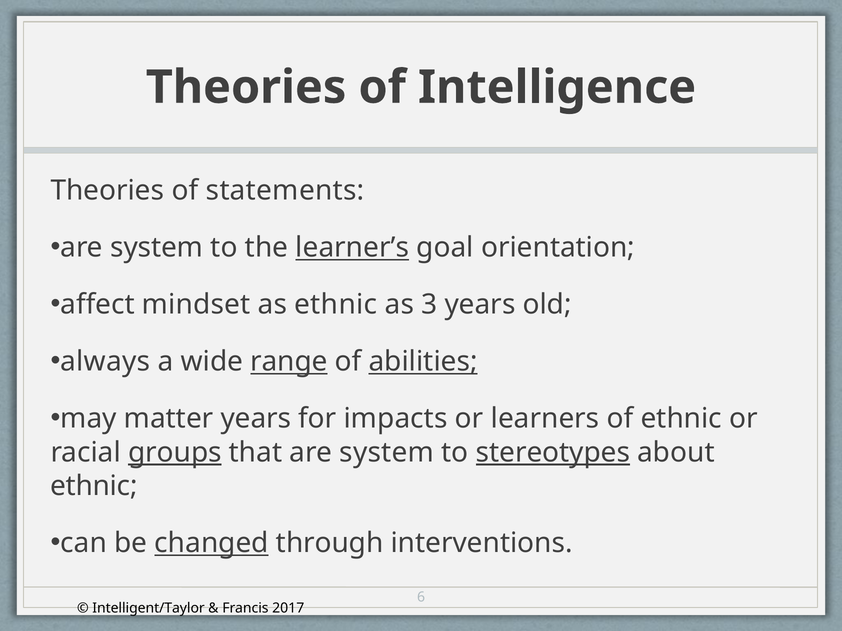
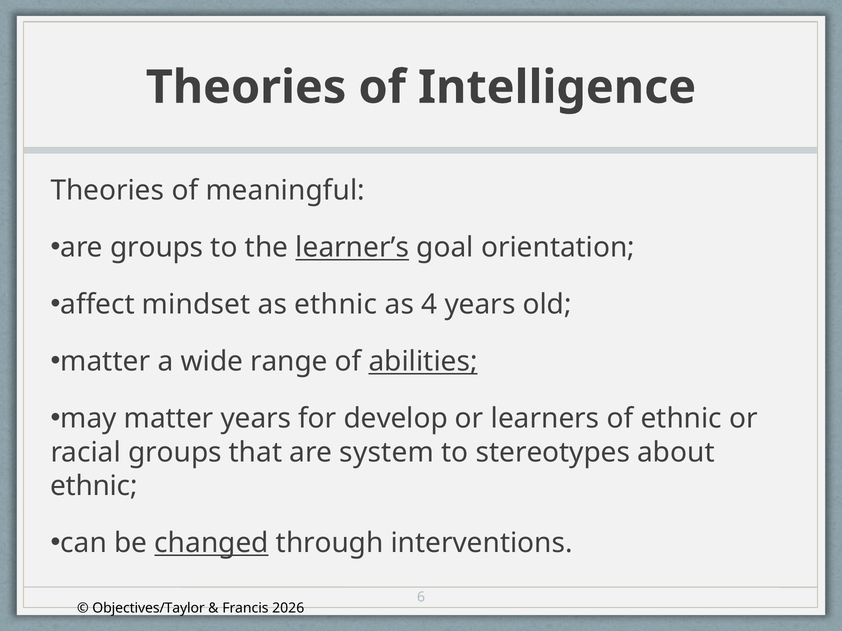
statements: statements -> meaningful
system at (157, 248): system -> groups
3: 3 -> 4
always at (105, 362): always -> matter
range underline: present -> none
impacts: impacts -> develop
groups at (175, 453) underline: present -> none
stereotypes underline: present -> none
Intelligent/Taylor: Intelligent/Taylor -> Objectives/Taylor
2017: 2017 -> 2026
